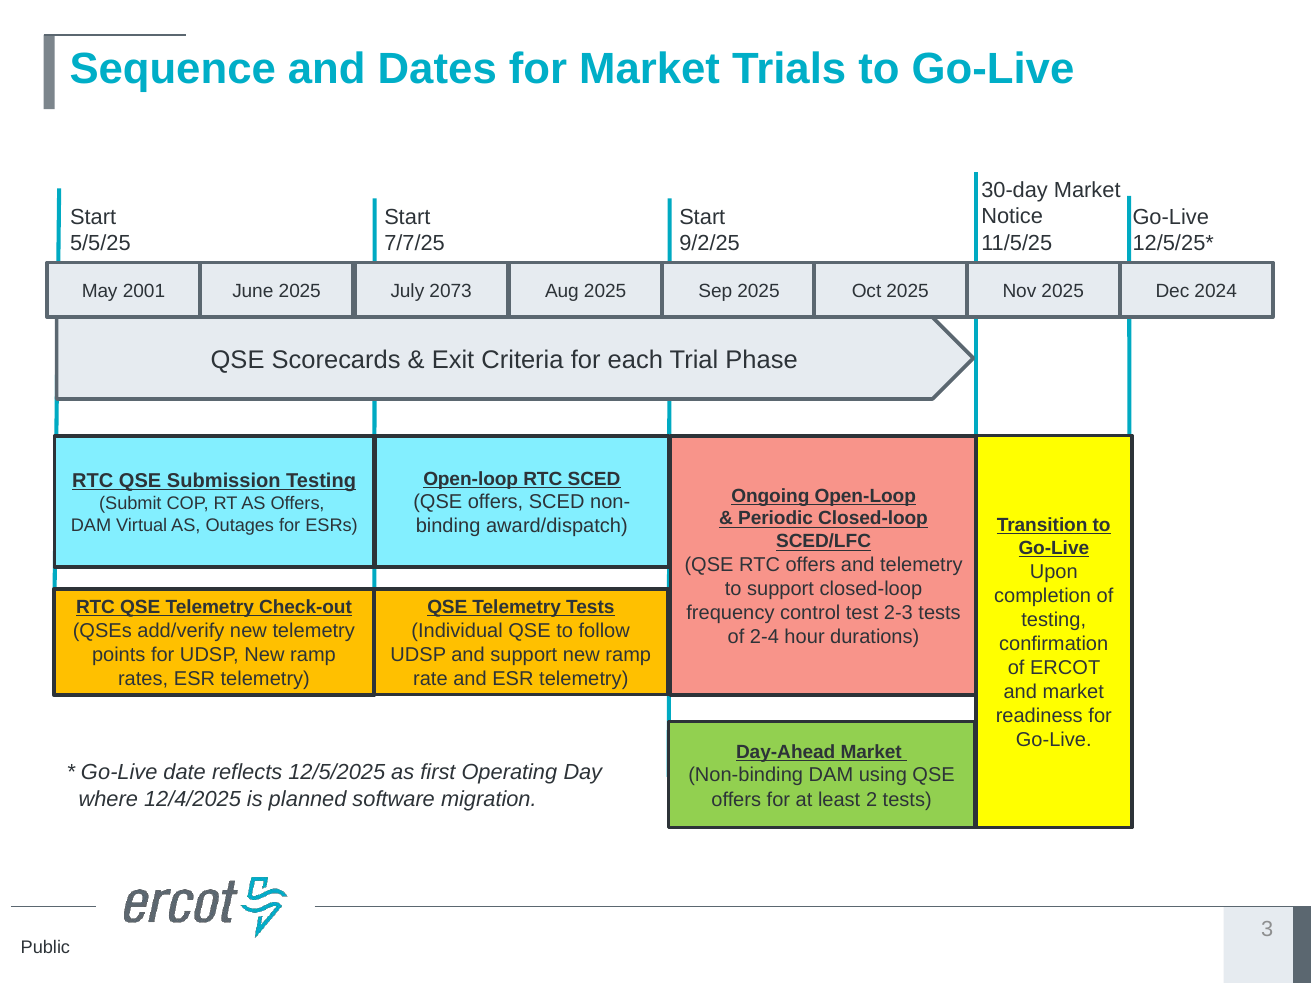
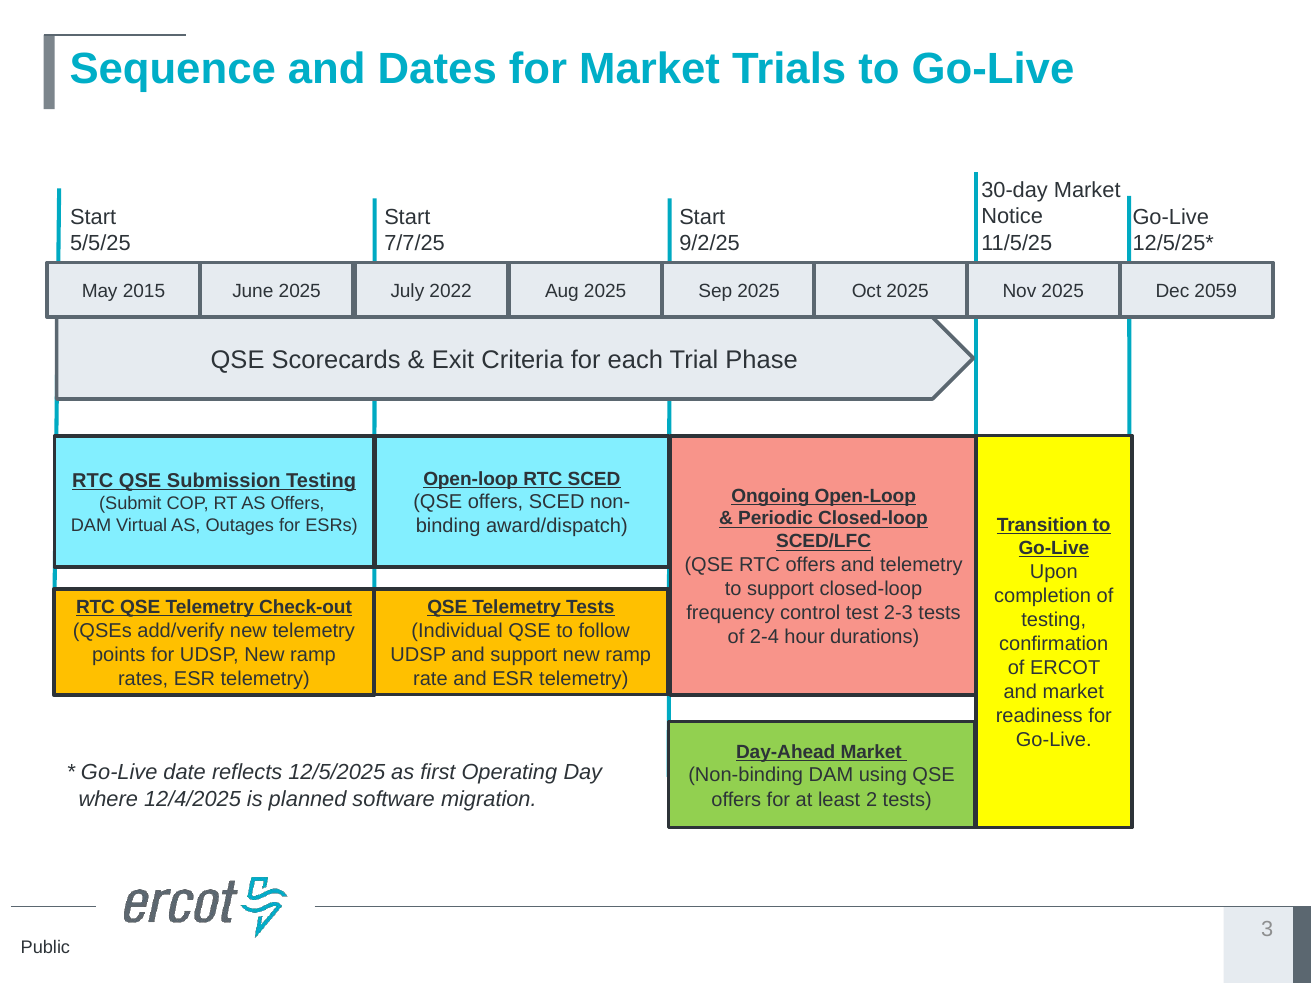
2001: 2001 -> 2015
2073: 2073 -> 2022
2024: 2024 -> 2059
